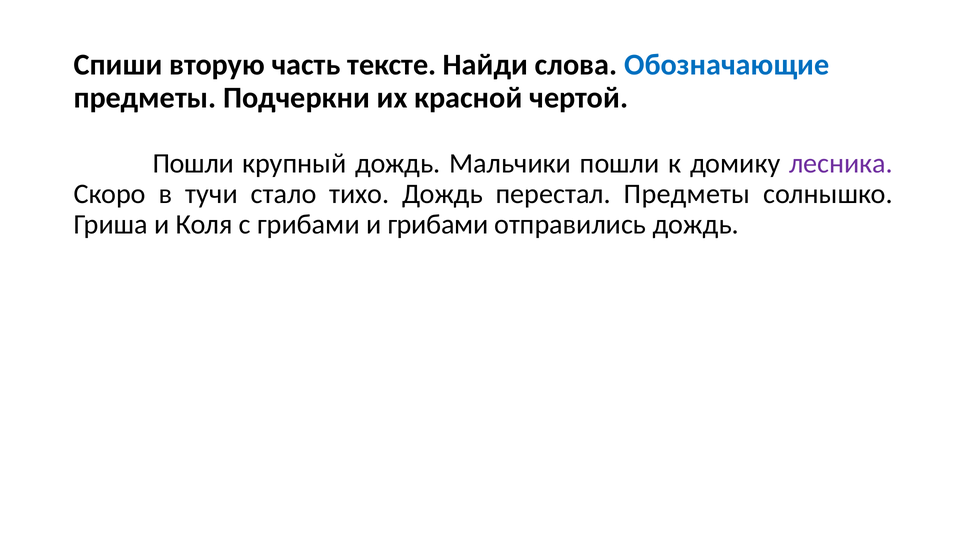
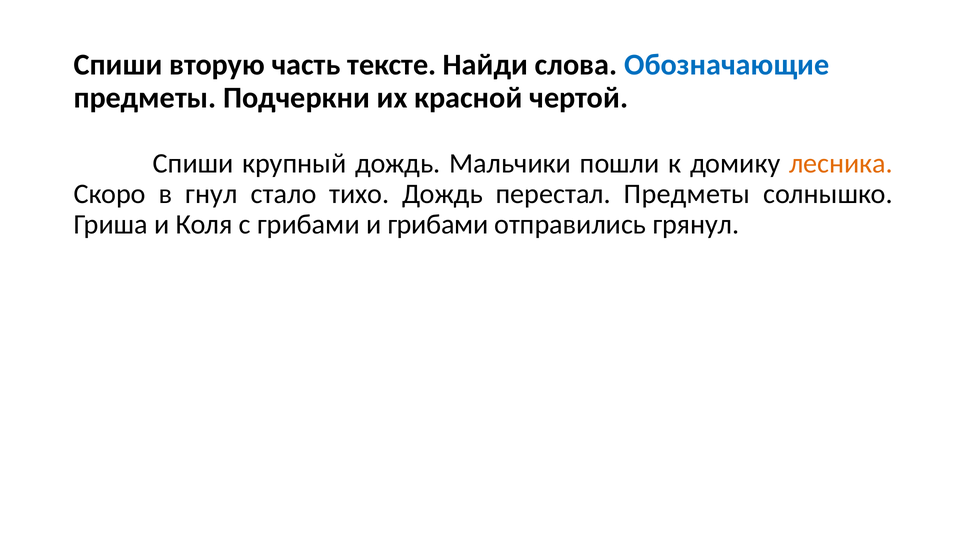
Пошли at (193, 163): Пошли -> Спиши
лесника colour: purple -> orange
тучи: тучи -> гнул
отправились дождь: дождь -> грянул
